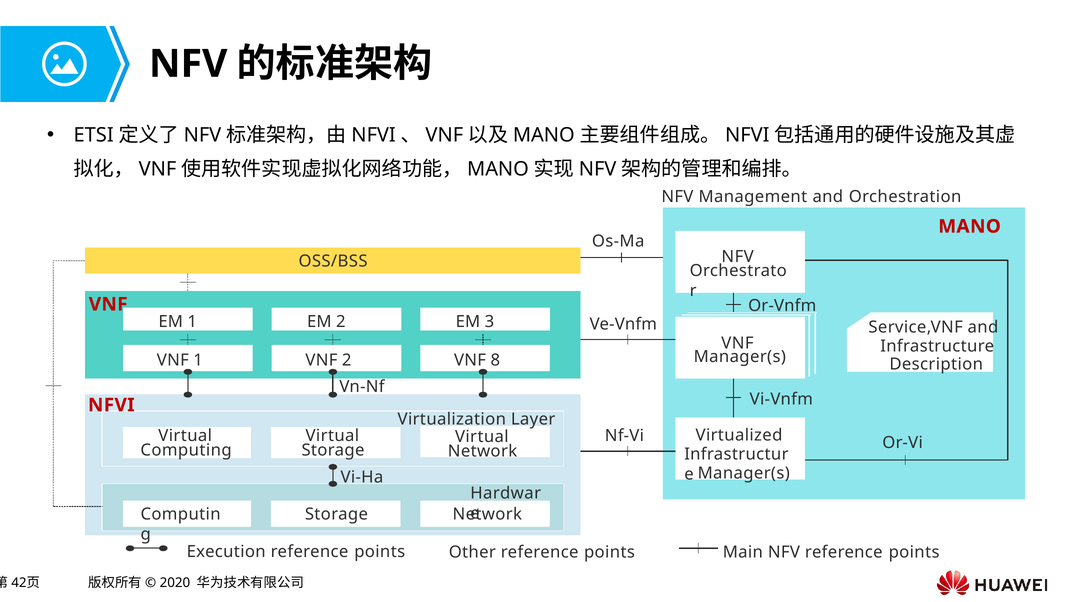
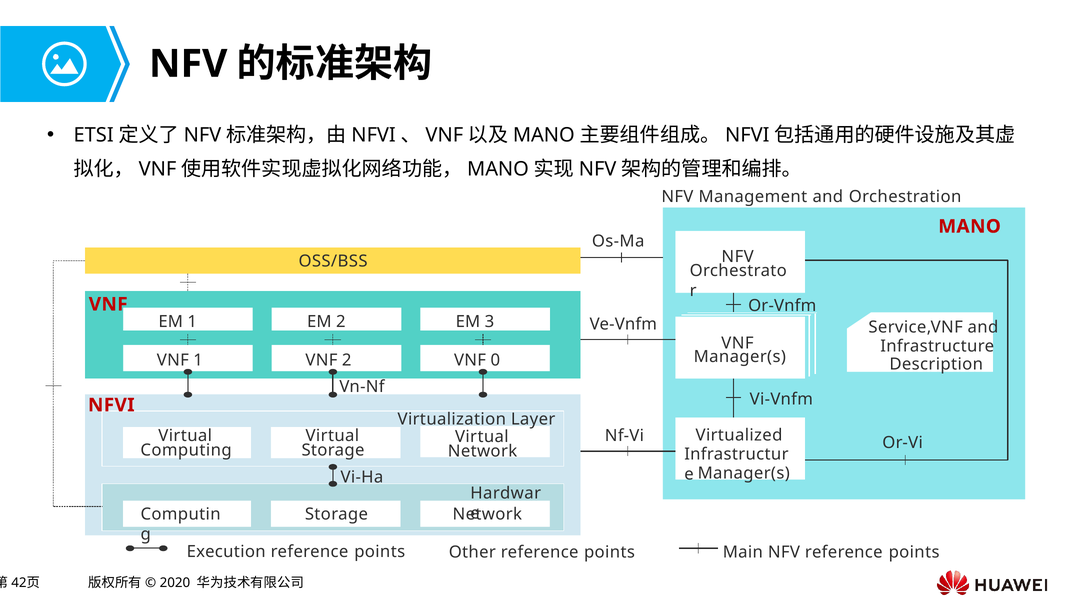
8: 8 -> 0
